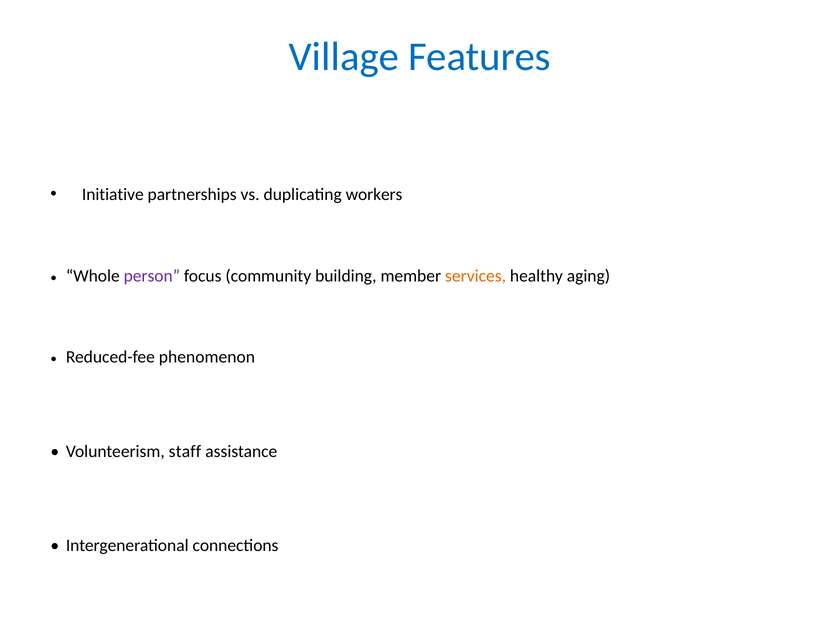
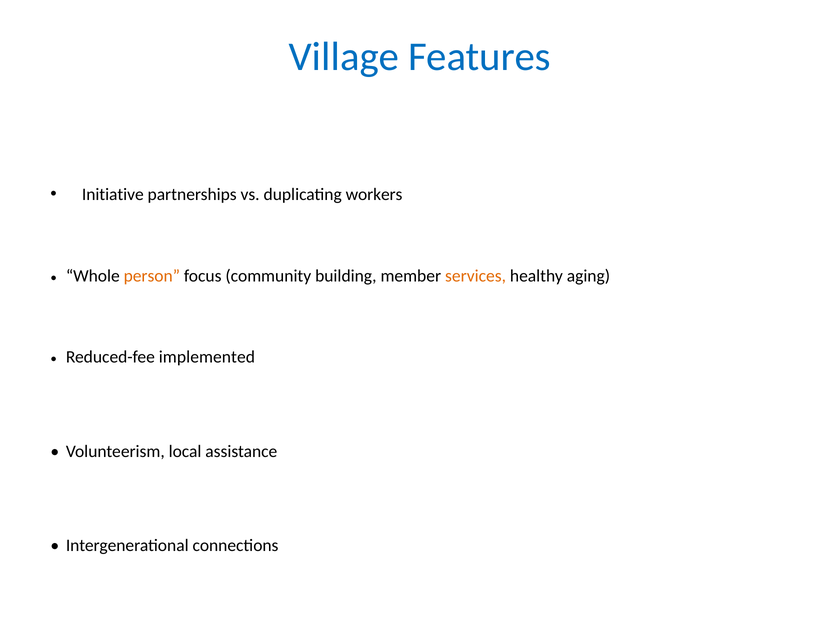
person colour: purple -> orange
phenomenon: phenomenon -> implemented
staff: staff -> local
